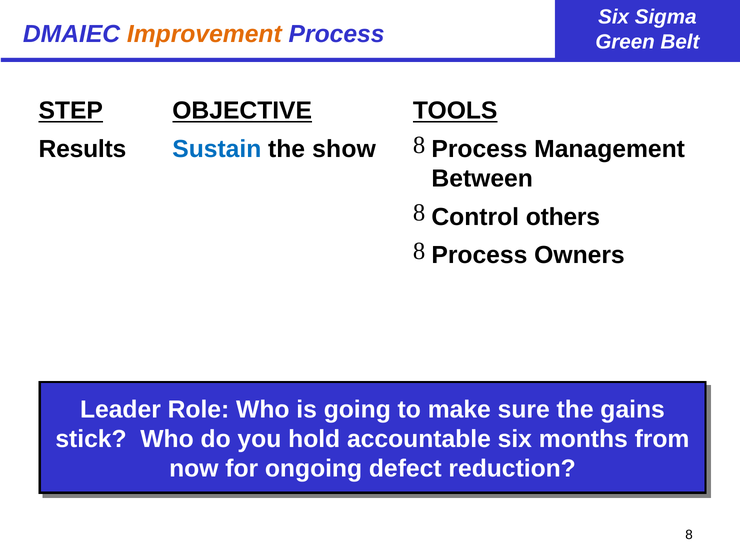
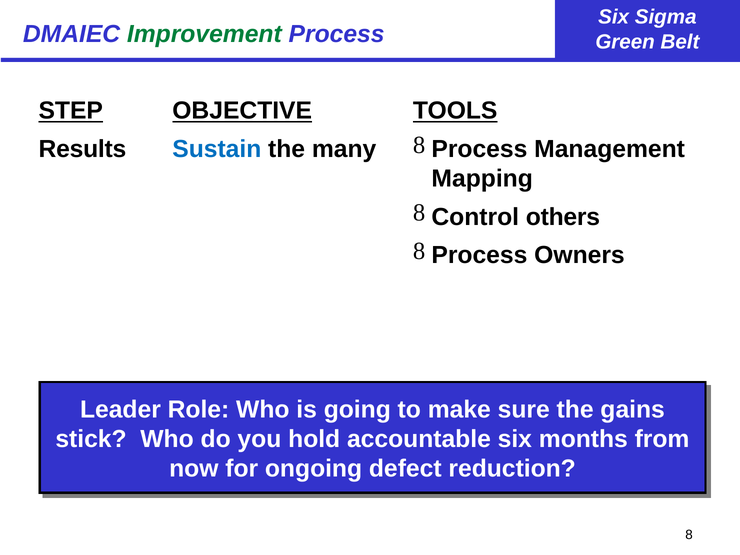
Improvement colour: orange -> green
show: show -> many
Between: Between -> Mapping
